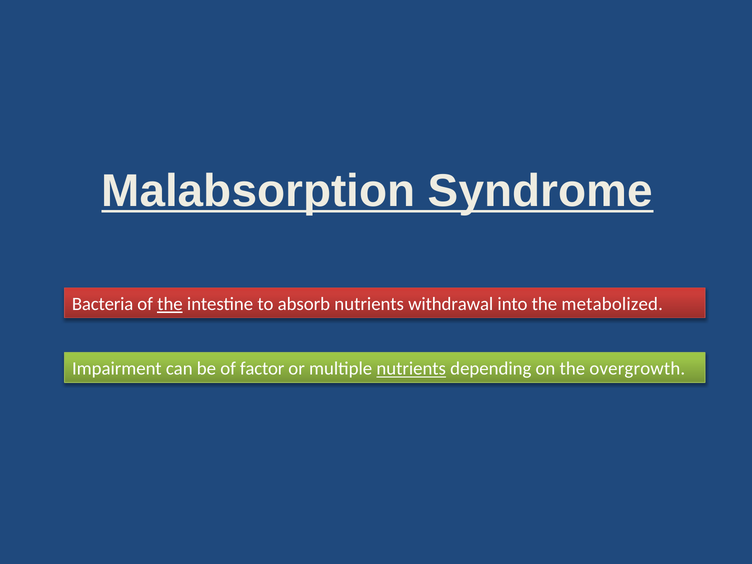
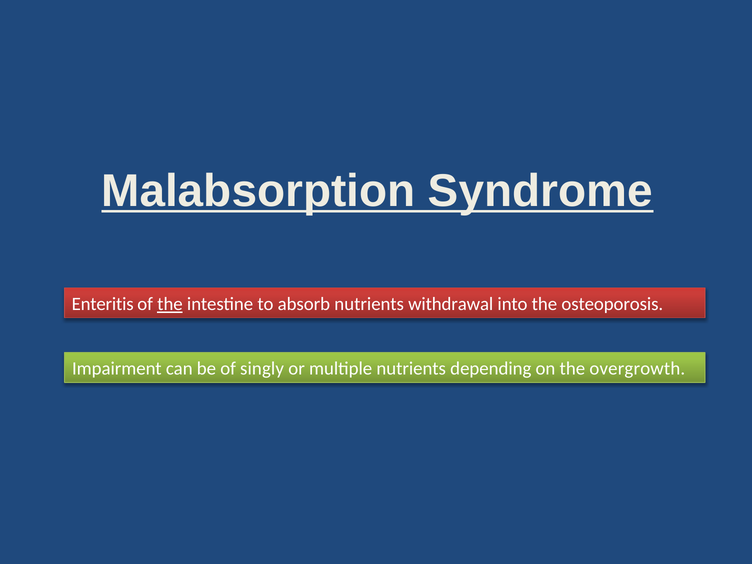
Bacteria: Bacteria -> Enteritis
metabolized: metabolized -> osteoporosis
factor: factor -> singly
nutrients at (411, 369) underline: present -> none
